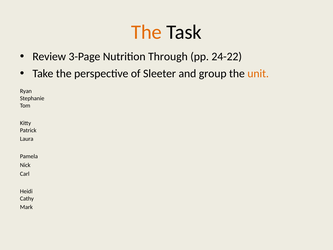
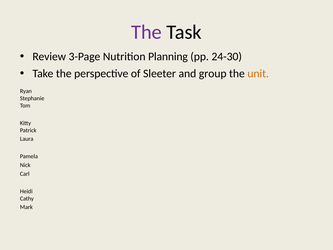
The at (147, 32) colour: orange -> purple
Through: Through -> Planning
24-22: 24-22 -> 24-30
